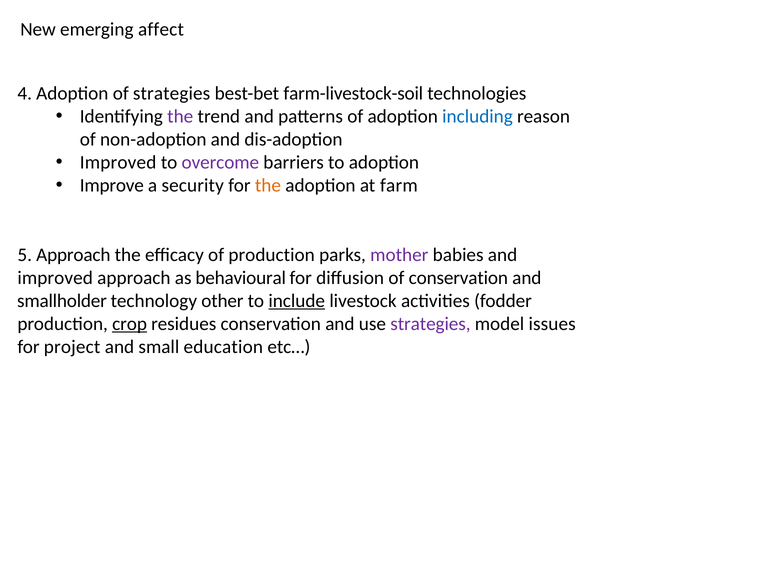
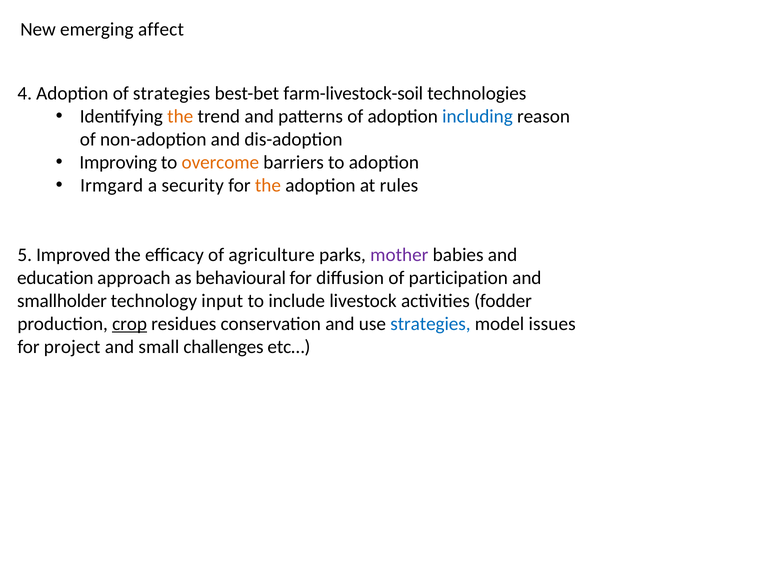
the at (180, 116) colour: purple -> orange
Improved at (118, 163): Improved -> Improving
overcome colour: purple -> orange
Improve: Improve -> Irmgard
farm: farm -> rules
5 Approach: Approach -> Improved
of production: production -> agriculture
improved at (55, 278): improved -> education
of conservation: conservation -> participation
other: other -> input
include underline: present -> none
strategies at (430, 324) colour: purple -> blue
education: education -> challenges
